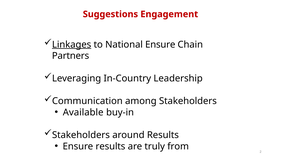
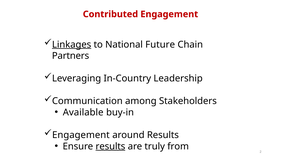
Suggestions: Suggestions -> Contributed
National Ensure: Ensure -> Future
Stakeholders at (81, 135): Stakeholders -> Engagement
results at (110, 146) underline: none -> present
